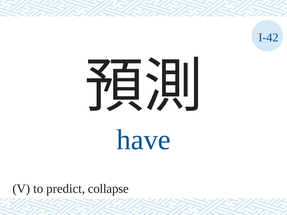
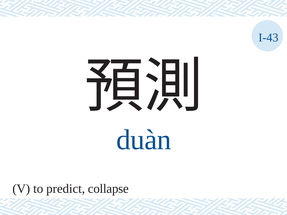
I-42: I-42 -> I-43
have: have -> duàn
